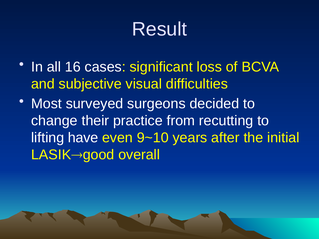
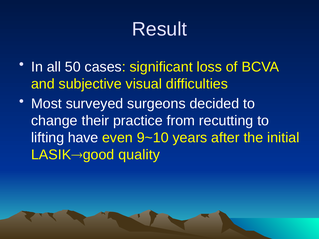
16: 16 -> 50
overall: overall -> quality
